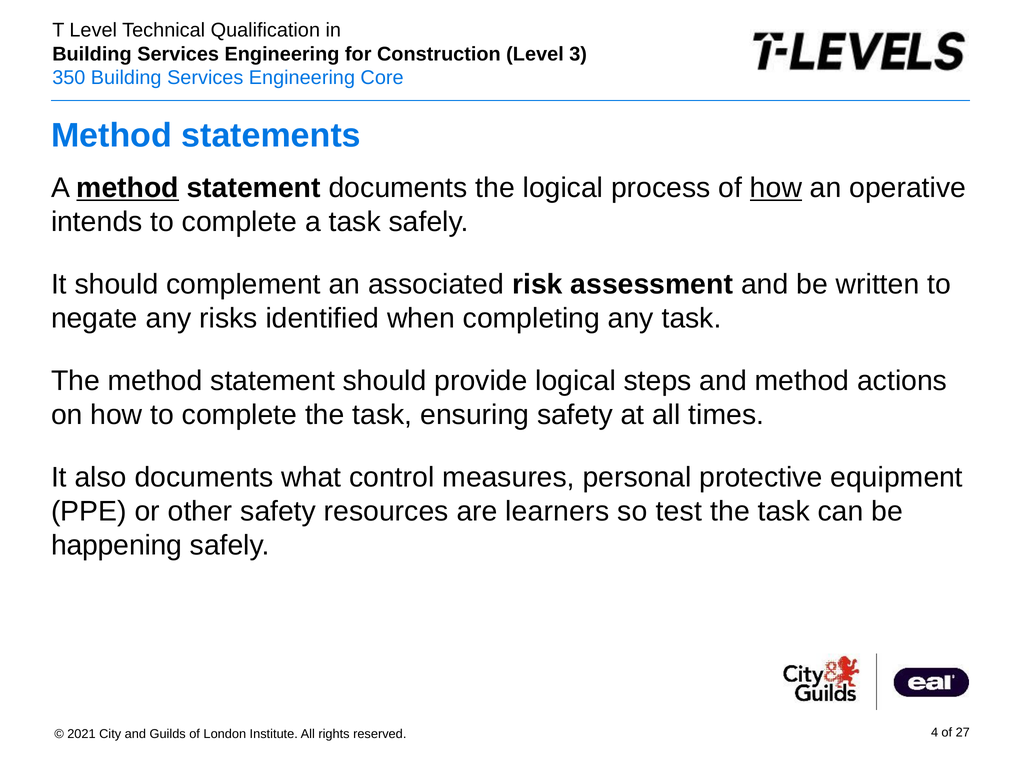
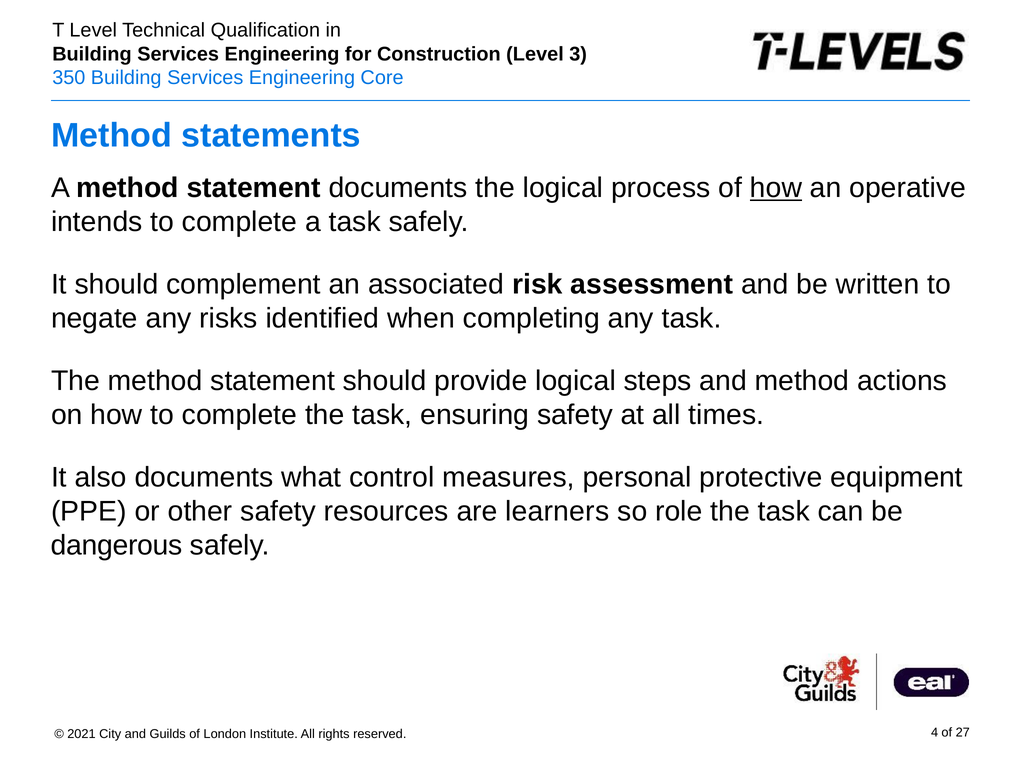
method at (128, 188) underline: present -> none
test: test -> role
happening: happening -> dangerous
